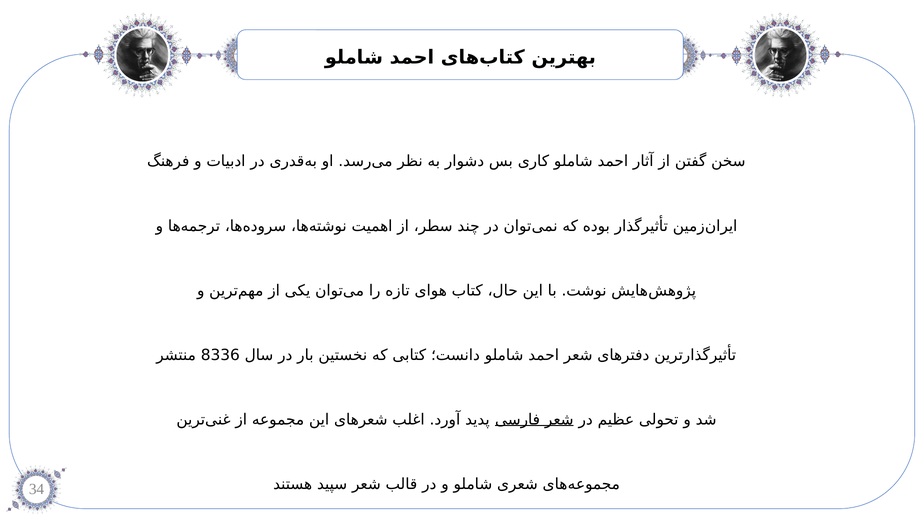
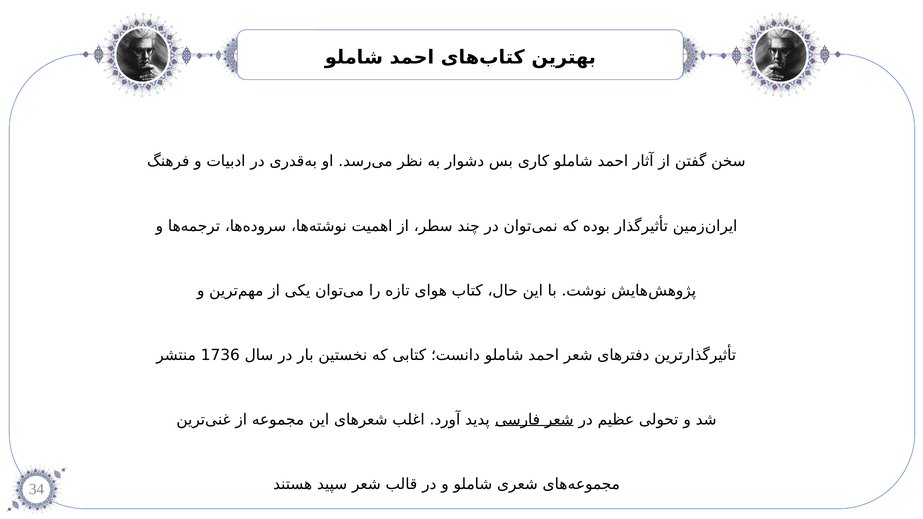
8336: 8336 -> 1736
